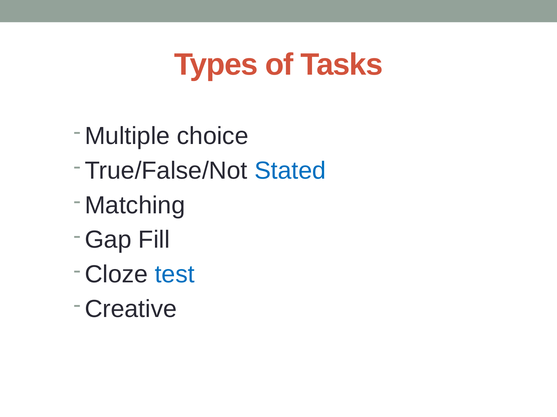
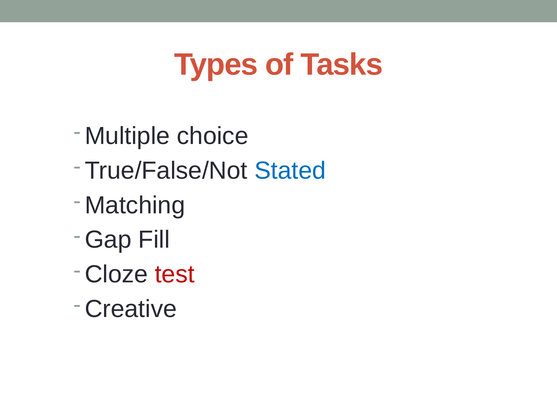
test colour: blue -> red
